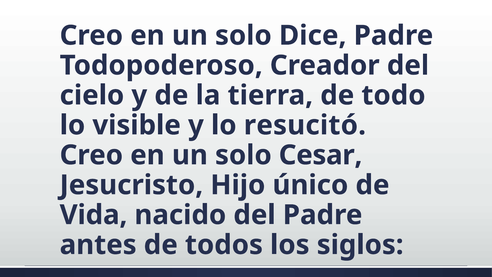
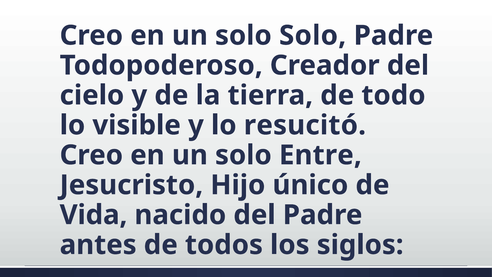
solo Dice: Dice -> Solo
Cesar: Cesar -> Entre
